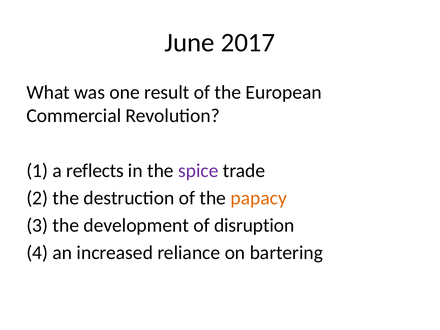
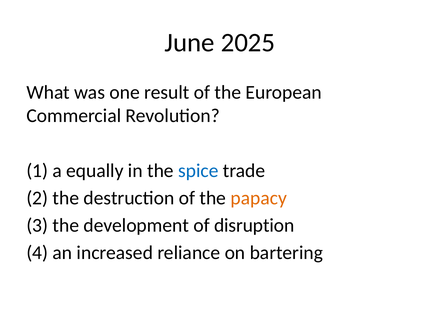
2017: 2017 -> 2025
reflects: reflects -> equally
spice colour: purple -> blue
